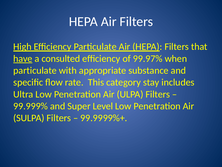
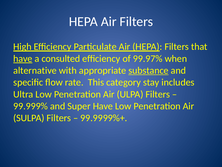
particulate at (35, 70): particulate -> alternative
substance underline: none -> present
Super Level: Level -> Have
